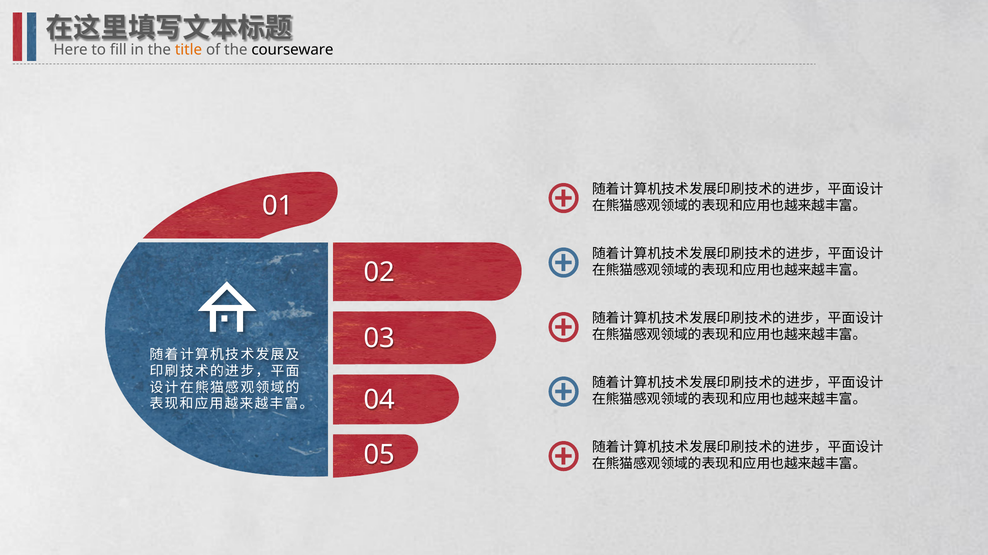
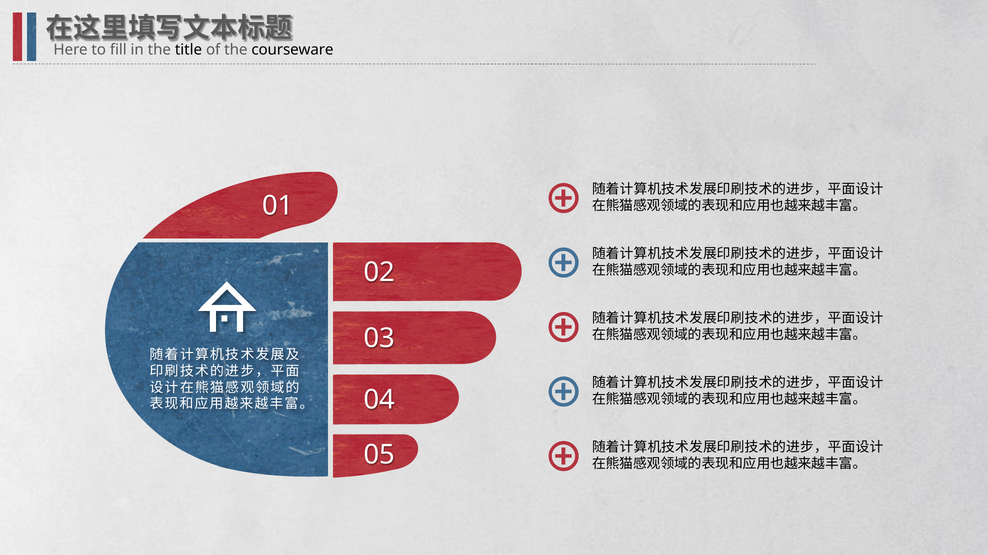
title colour: orange -> black
